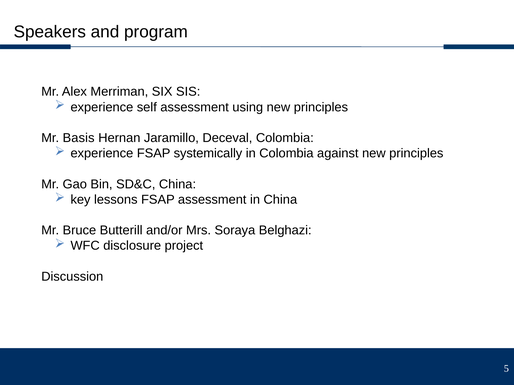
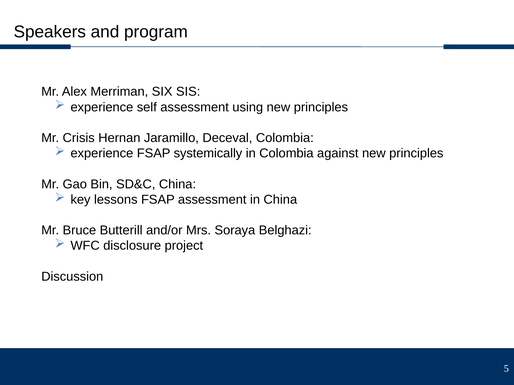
Basis: Basis -> Crisis
